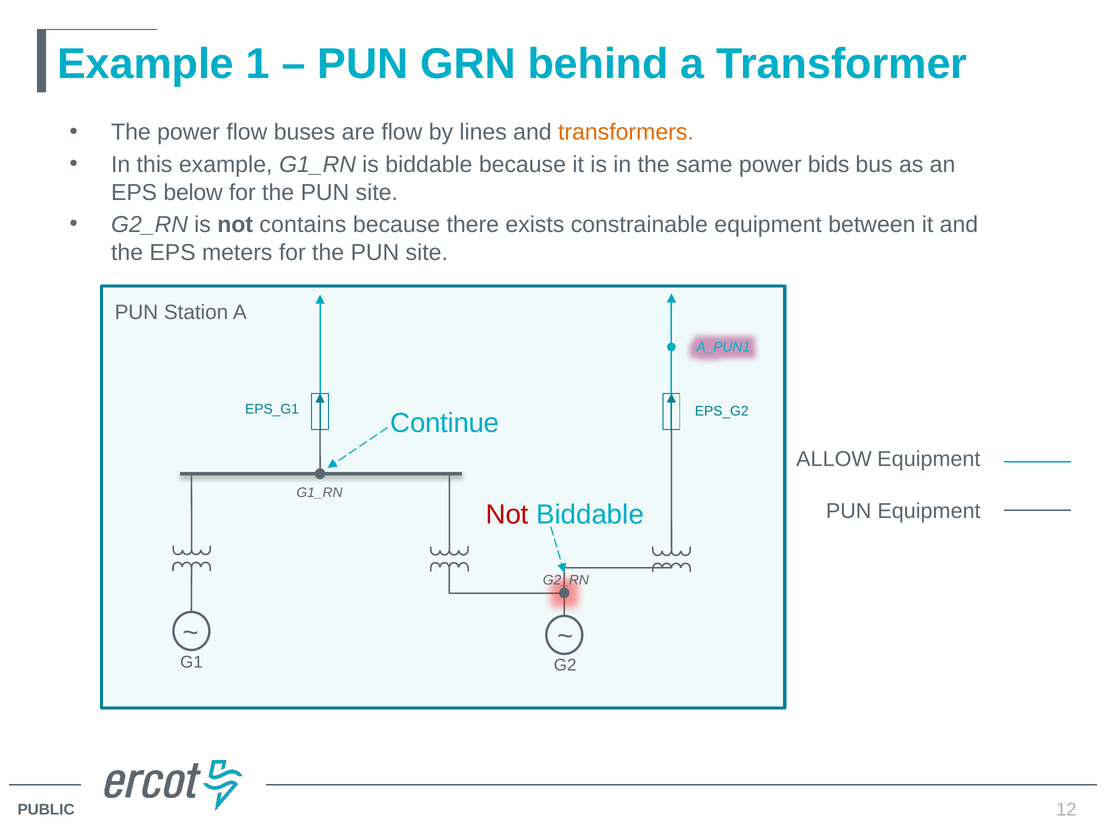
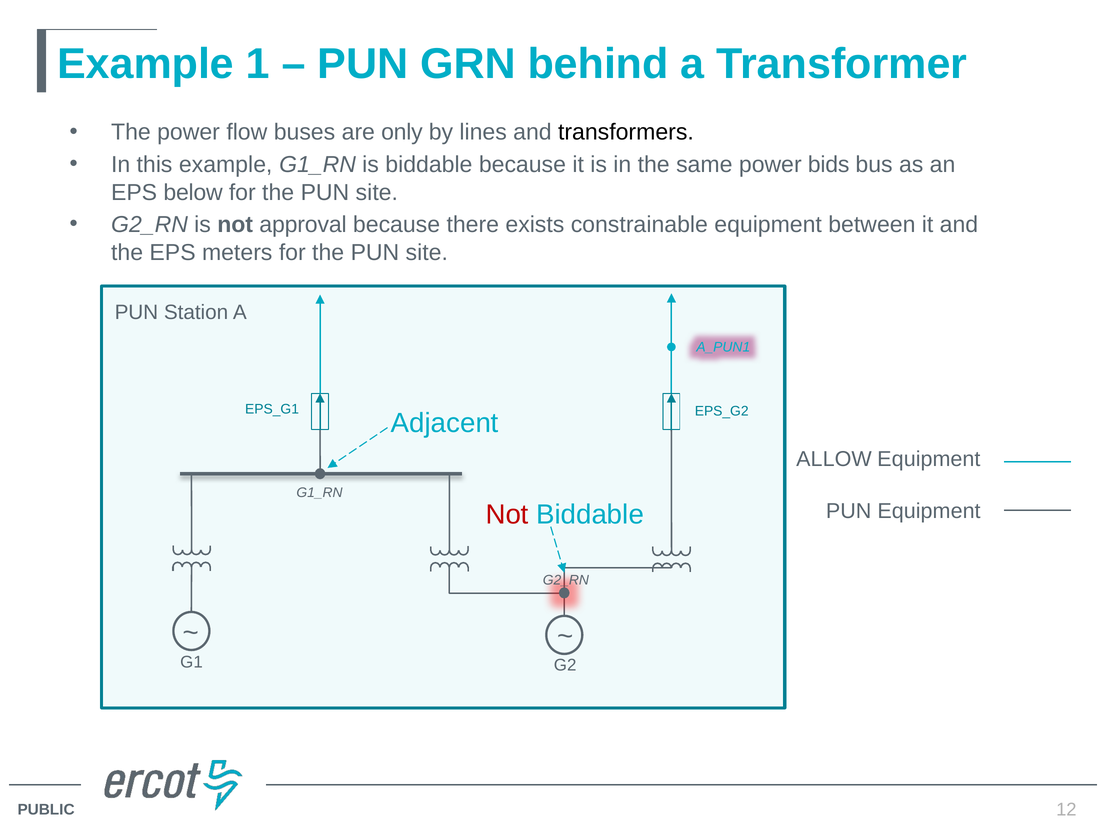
are flow: flow -> only
transformers colour: orange -> black
contains: contains -> approval
Continue: Continue -> Adjacent
